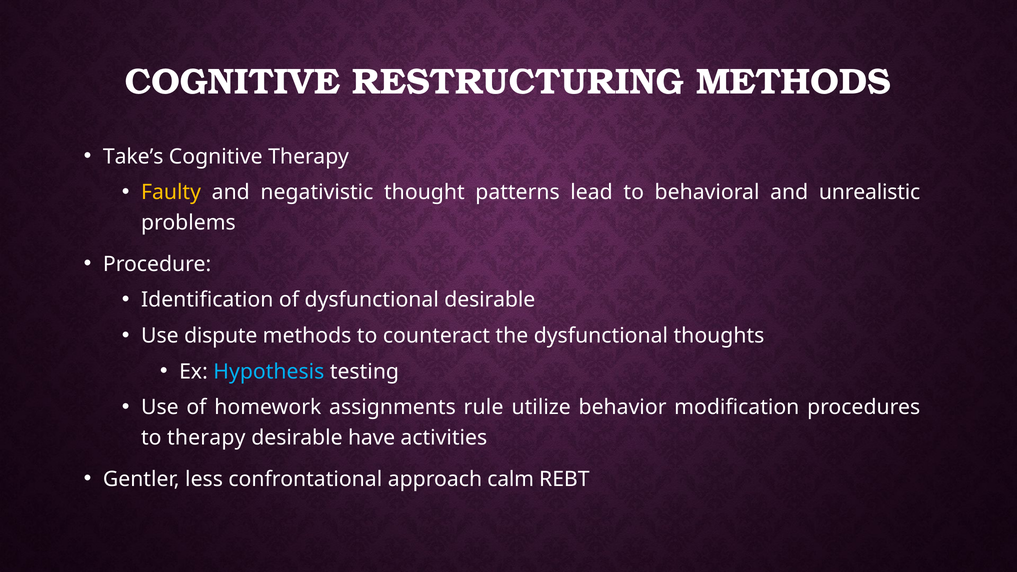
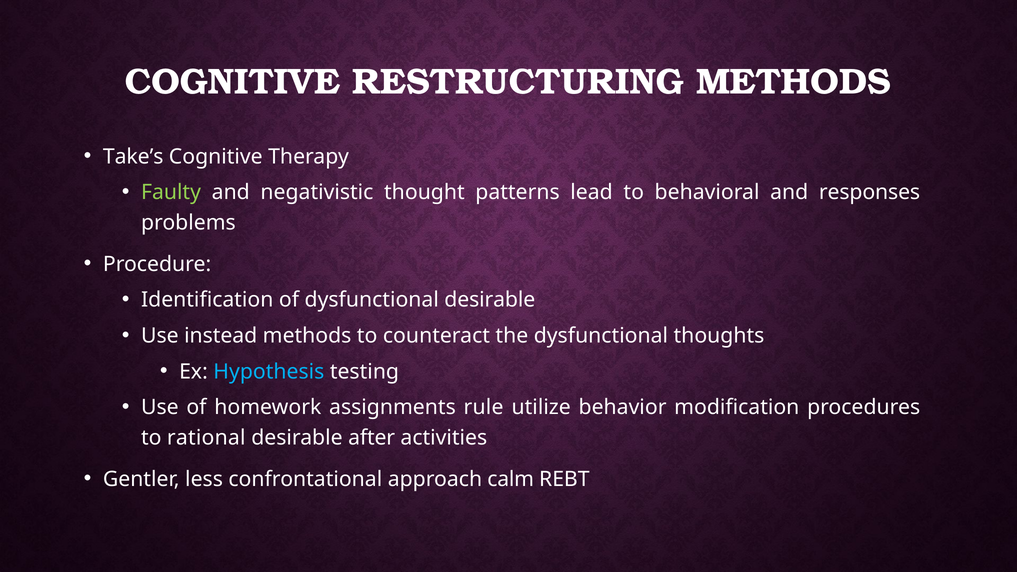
Faulty colour: yellow -> light green
unrealistic: unrealistic -> responses
dispute: dispute -> instead
to therapy: therapy -> rational
have: have -> after
